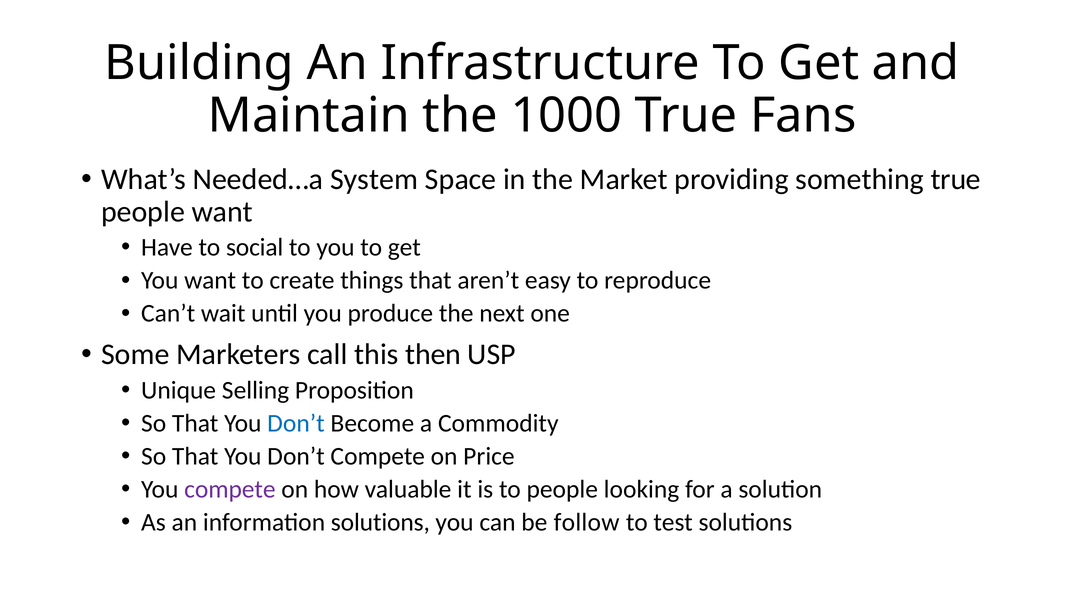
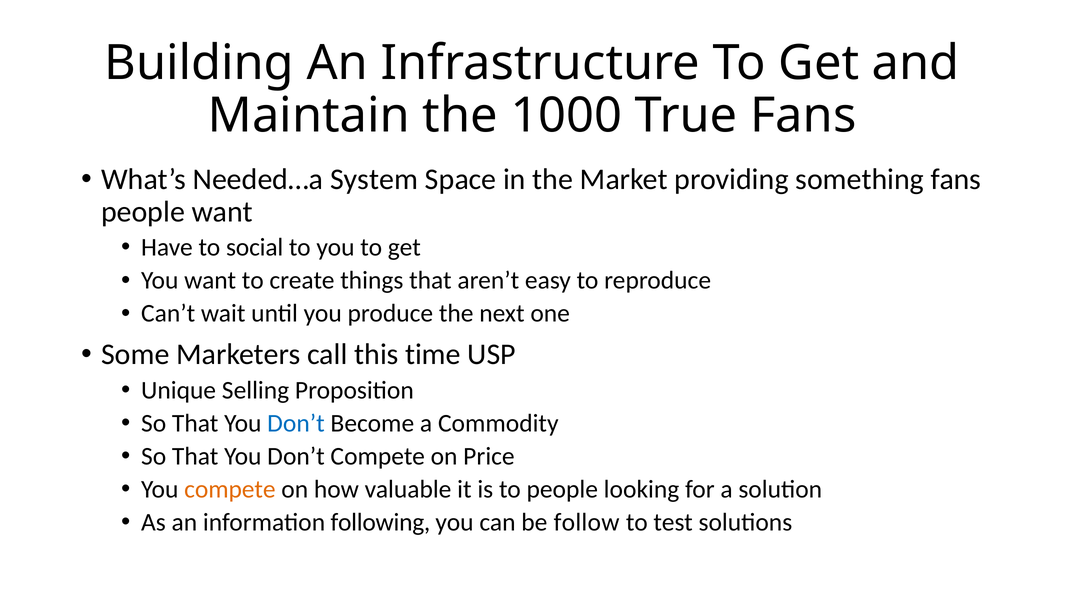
something true: true -> fans
then: then -> time
compete at (230, 489) colour: purple -> orange
information solutions: solutions -> following
